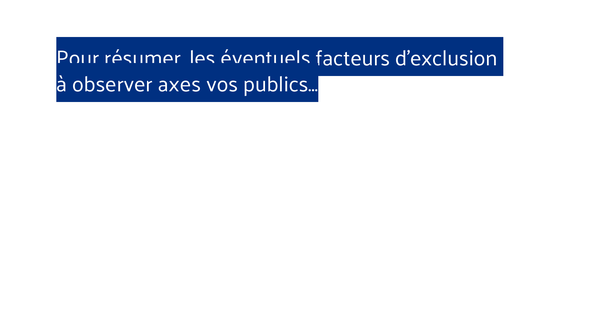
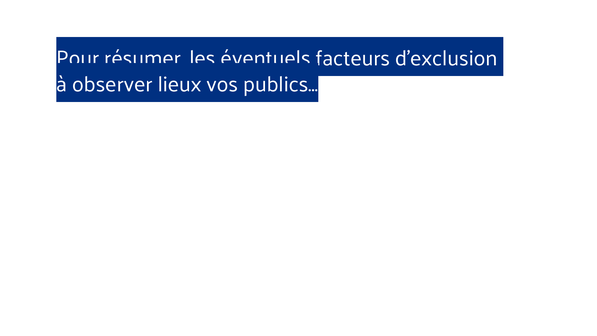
axes: axes -> lieux
